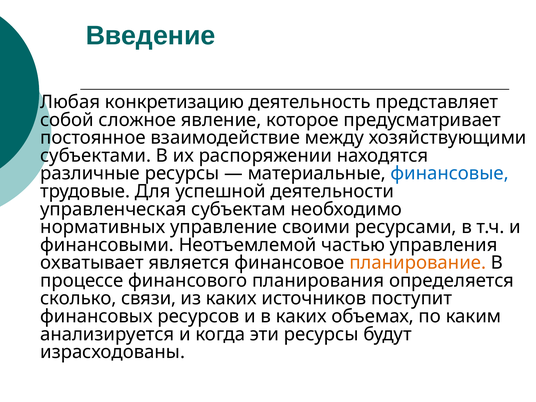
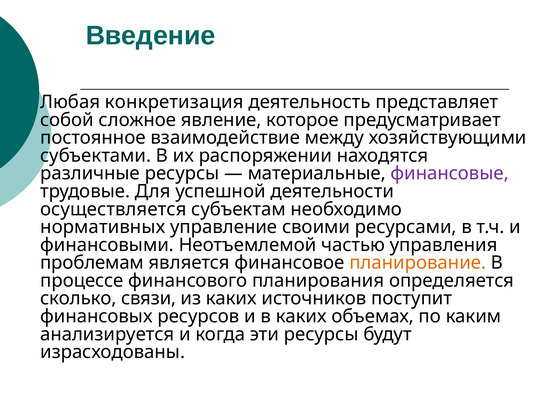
конкретизацию: конкретизацию -> конкретизация
финансовые colour: blue -> purple
управленческая: управленческая -> осуществляется
охватывает: охватывает -> проблемам
